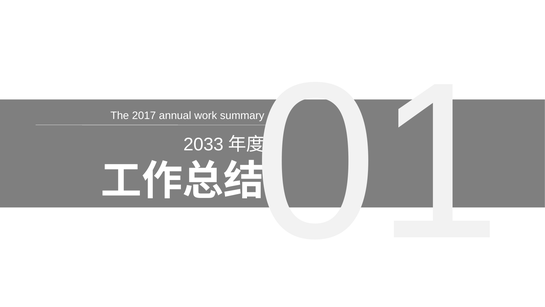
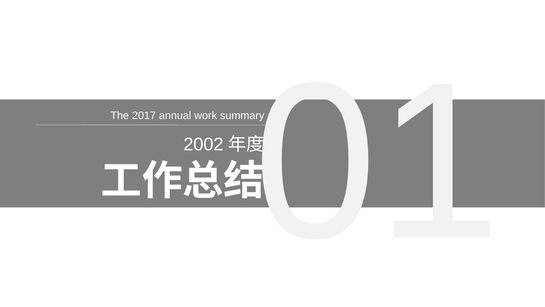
2033: 2033 -> 2002
